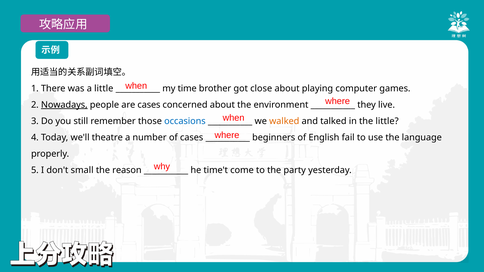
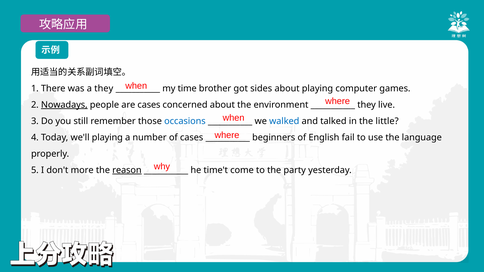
a little: little -> they
close: close -> sides
walked colour: orange -> blue
we'll theatre: theatre -> playing
small: small -> more
reason underline: none -> present
